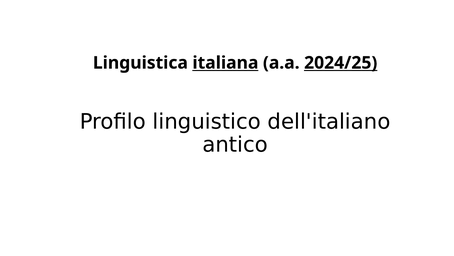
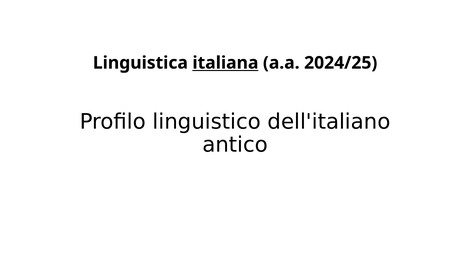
2024/25 underline: present -> none
